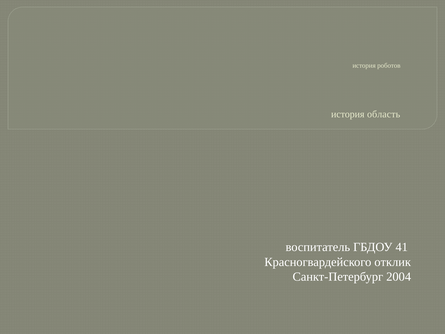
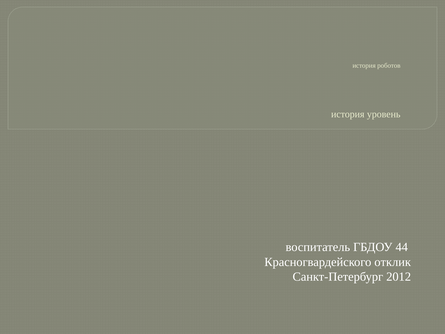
область: область -> уровень
41: 41 -> 44
2004: 2004 -> 2012
